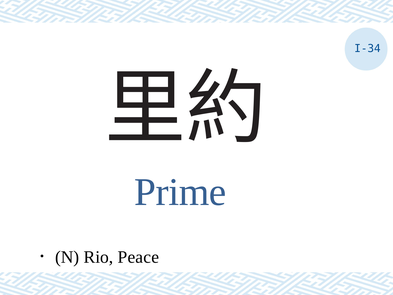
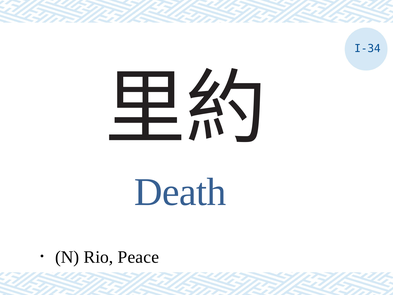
Prime: Prime -> Death
